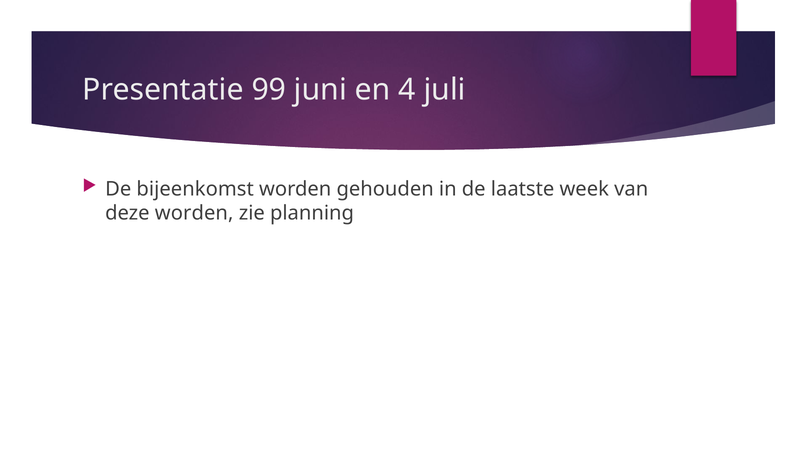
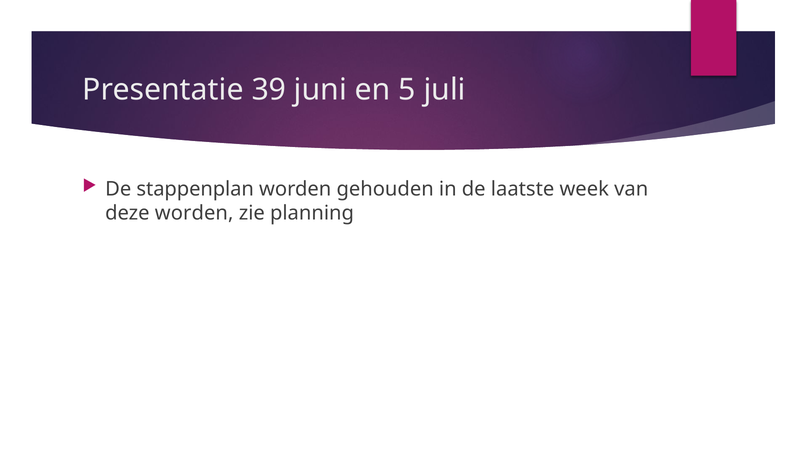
99: 99 -> 39
4: 4 -> 5
bijeenkomst: bijeenkomst -> stappenplan
